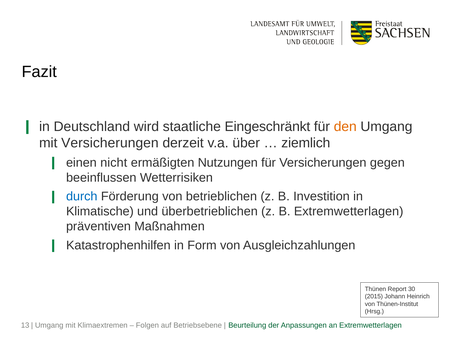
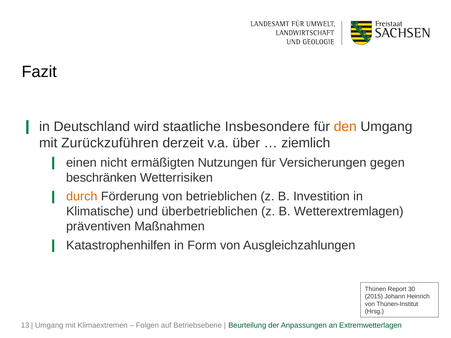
Eingeschränkt: Eingeschränkt -> Insbesondere
mit Versicherungen: Versicherungen -> Zurückzuführen
beeinflussen: beeinflussen -> beschränken
durch colour: blue -> orange
B Extremwetterlagen: Extremwetterlagen -> Wetterextremlagen
